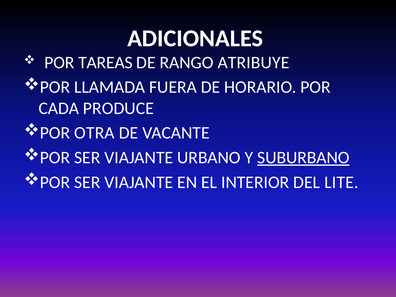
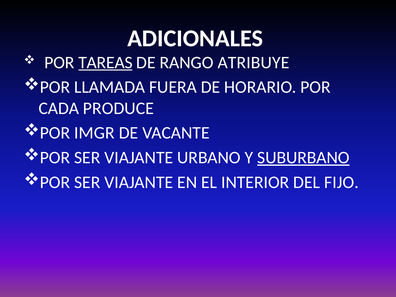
TAREAS underline: none -> present
OTRA: OTRA -> IMGR
LITE: LITE -> FIJO
